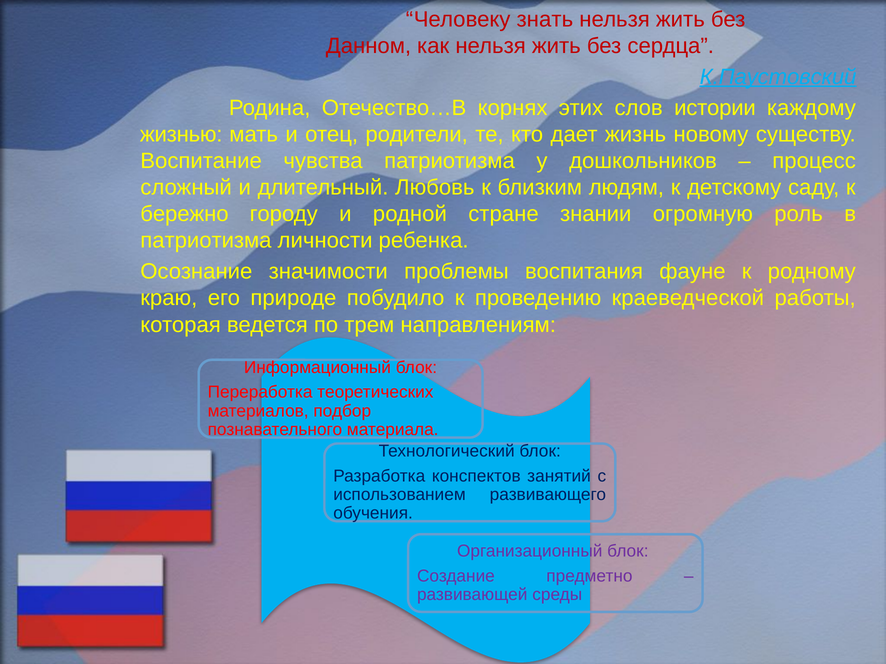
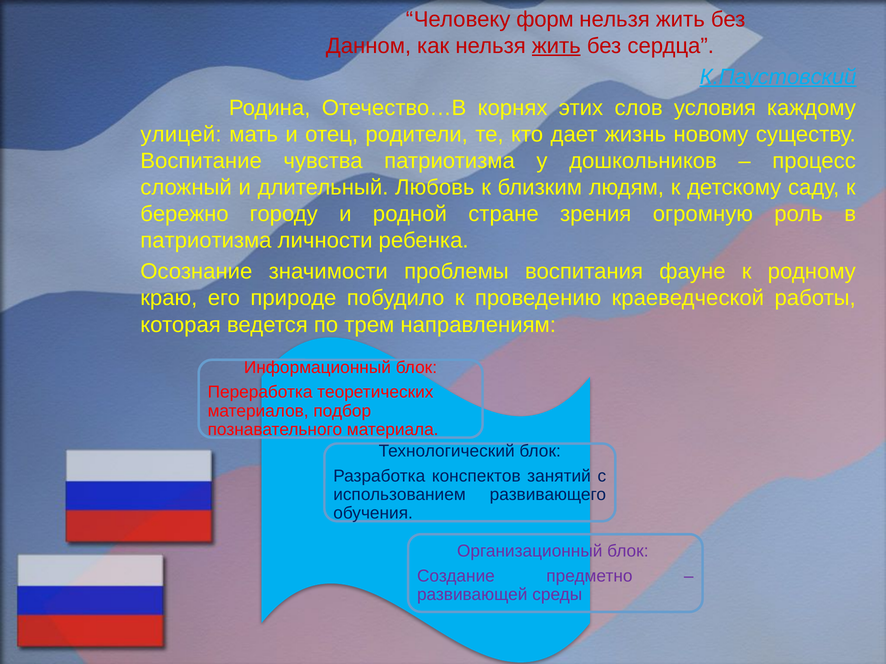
знать: знать -> форм
жить at (556, 46) underline: none -> present
истории: истории -> условия
жизнью: жизнью -> улицей
знании: знании -> зрения
